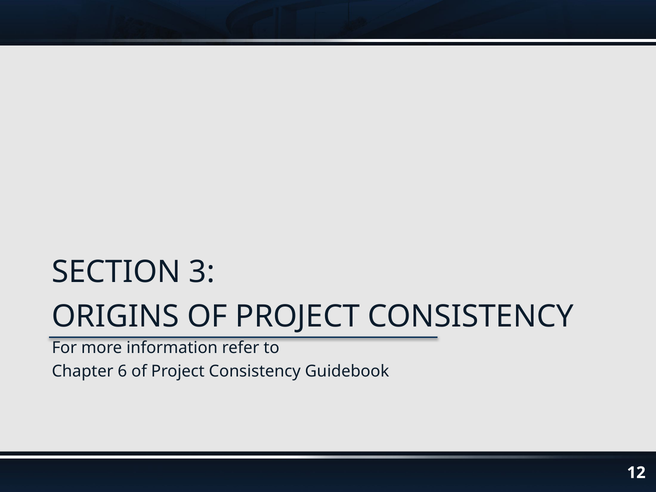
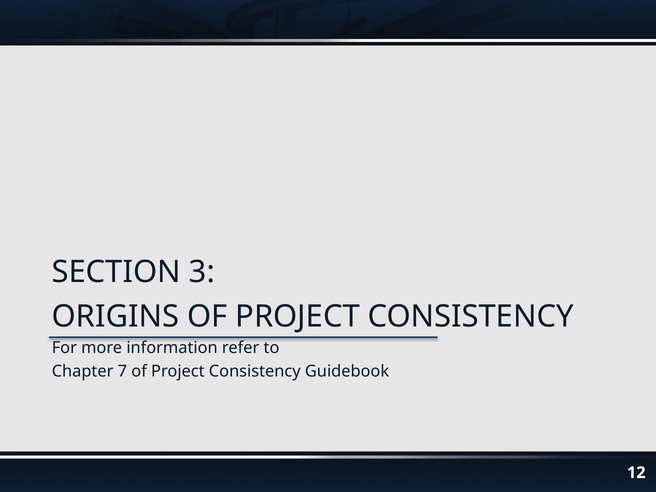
6: 6 -> 7
